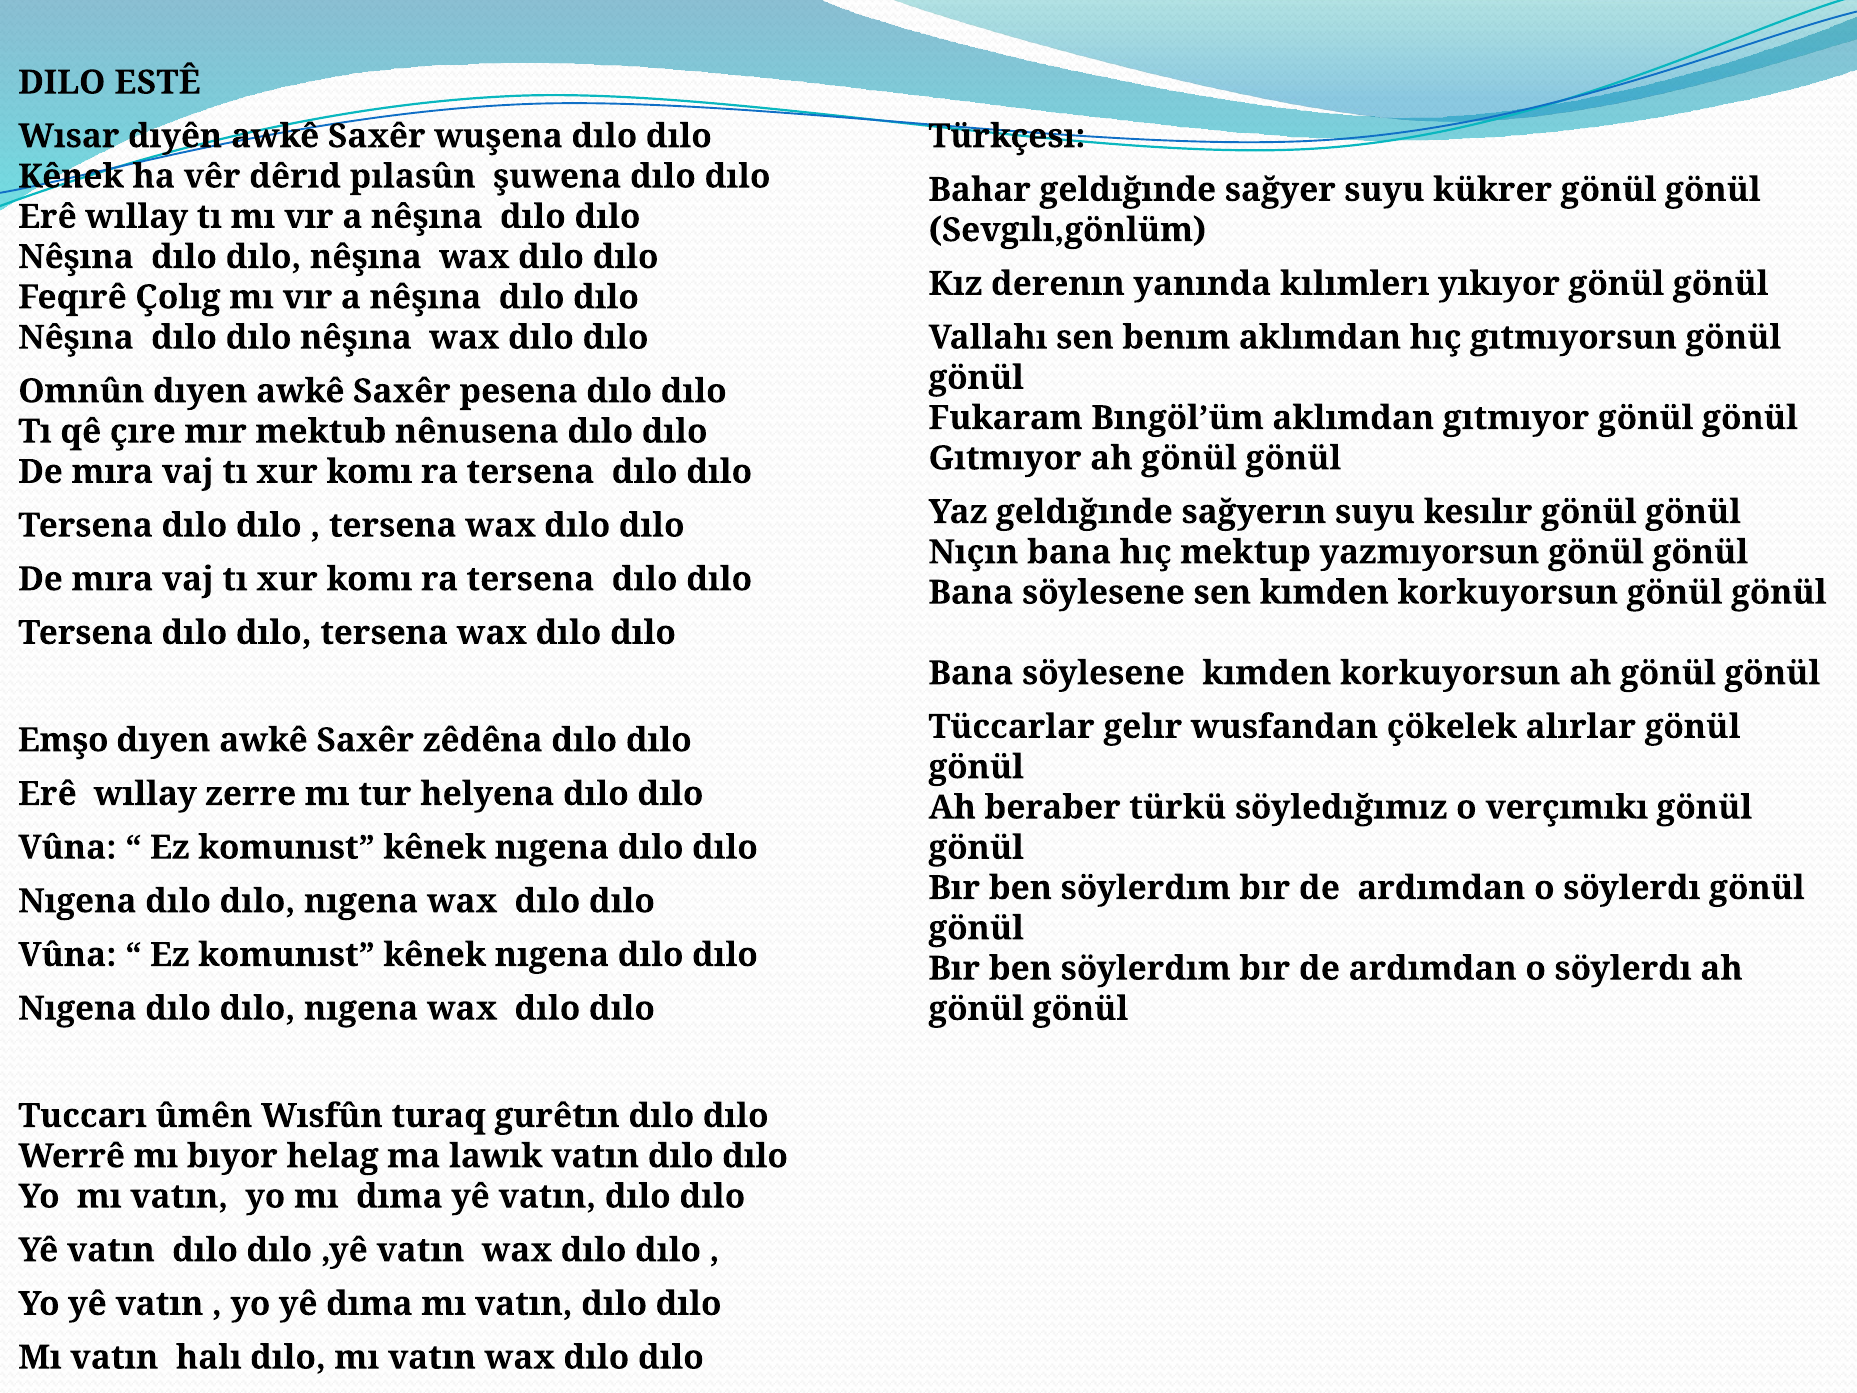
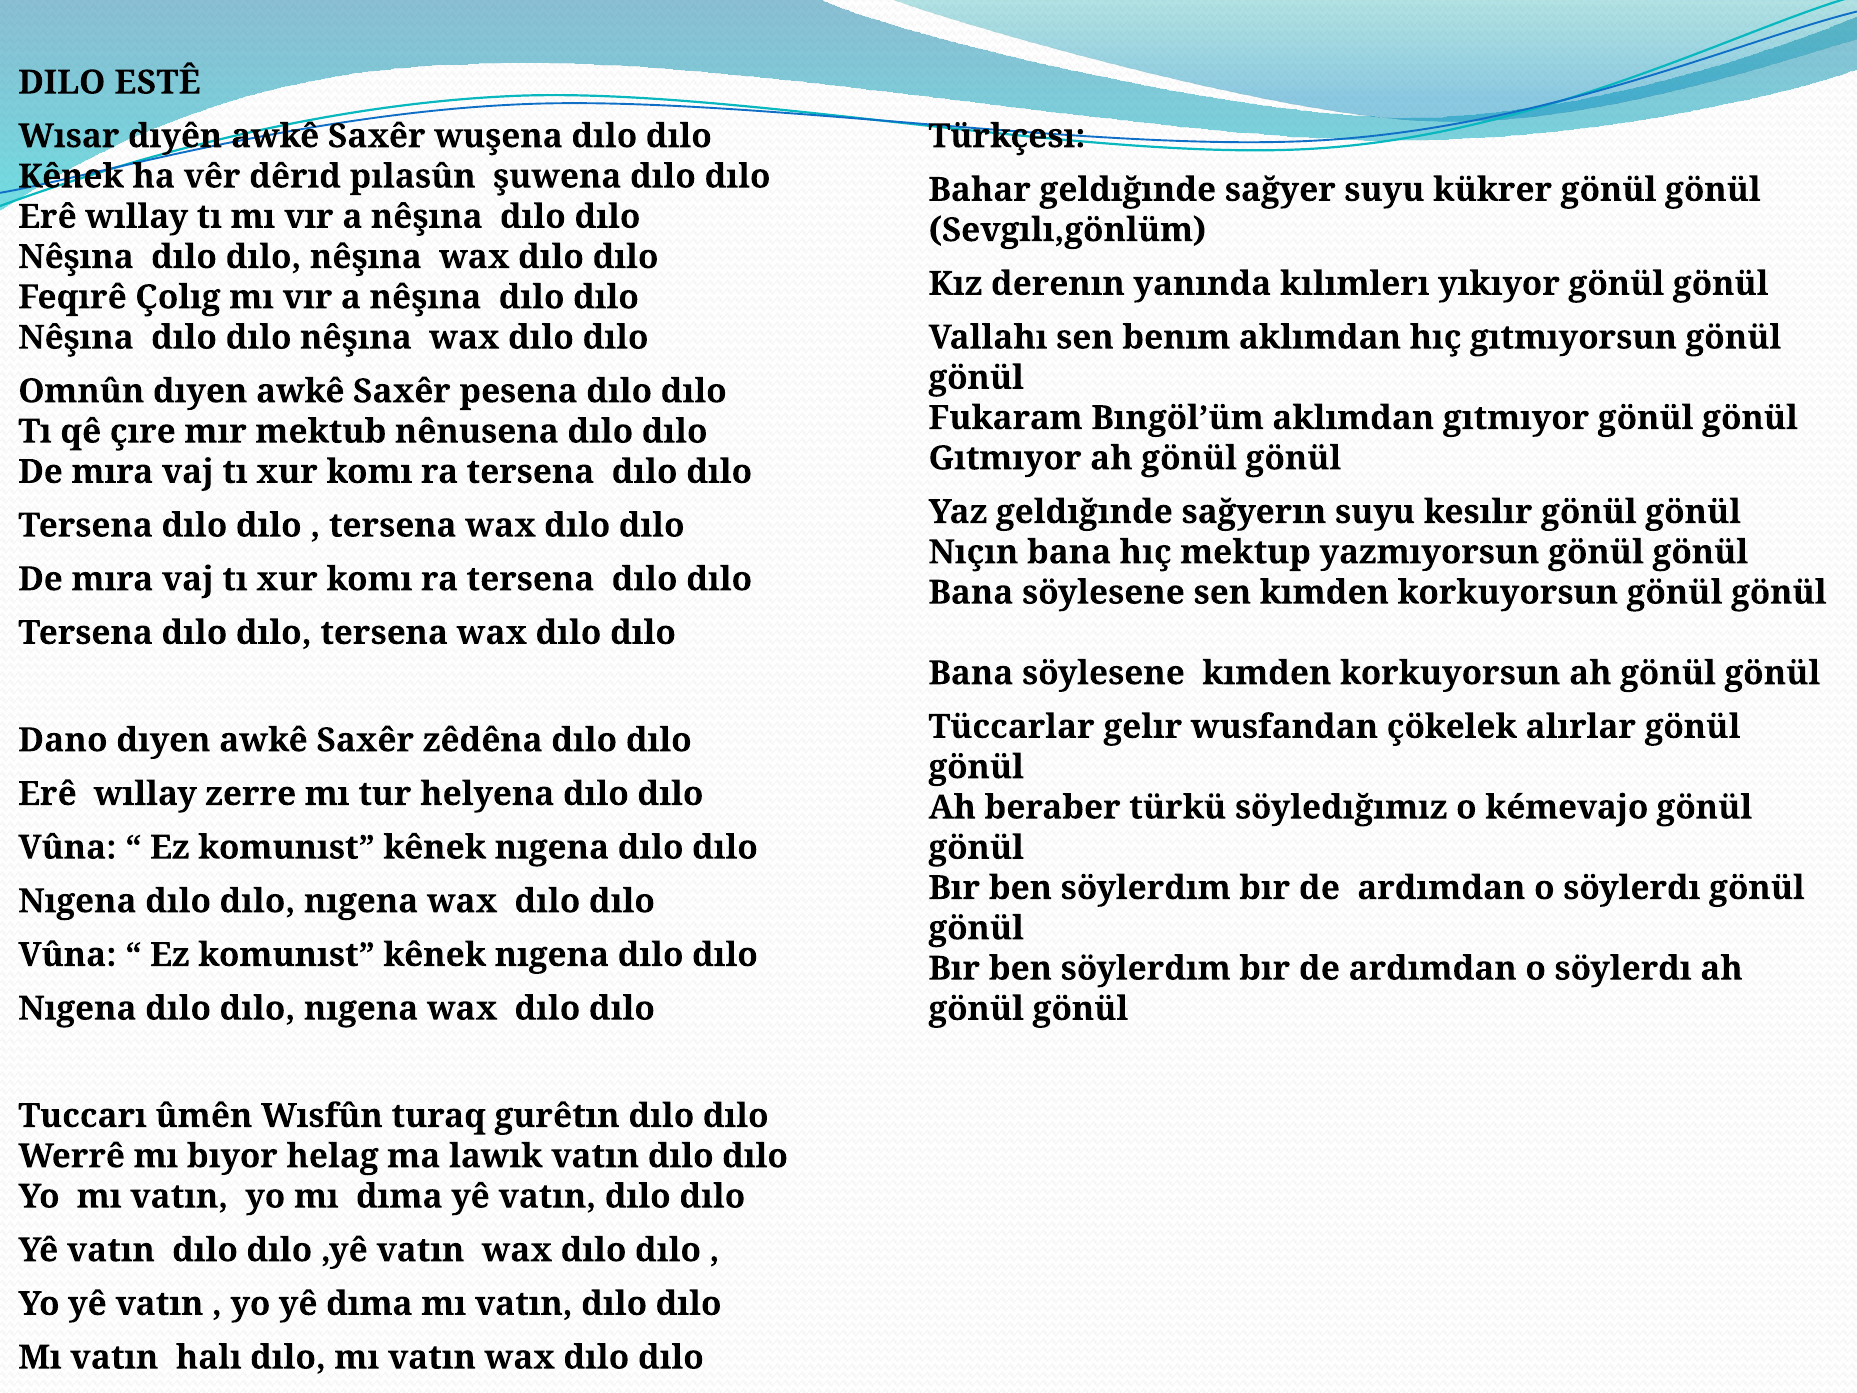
Emşo: Emşo -> Dano
verçımıkı: verçımıkı -> kémevajo
